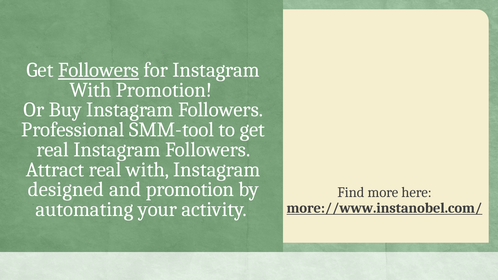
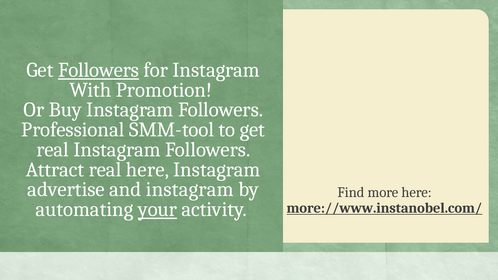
real with: with -> here
designed: designed -> advertise
and promotion: promotion -> instagram
your underline: none -> present
